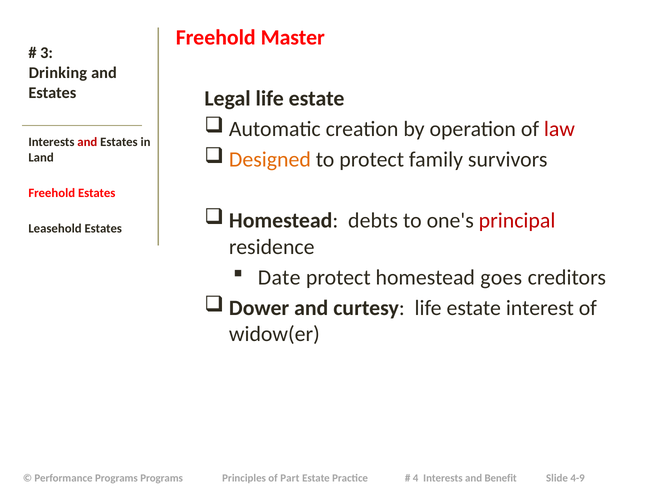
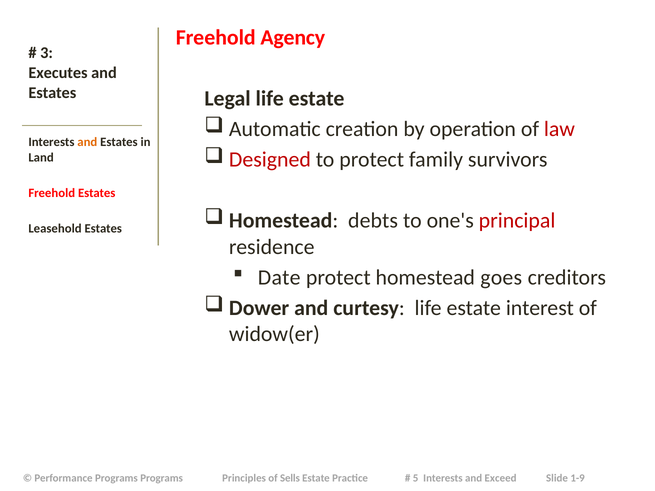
Master: Master -> Agency
Drinking: Drinking -> Executes
and at (87, 142) colour: red -> orange
Designed colour: orange -> red
Part: Part -> Sells
4: 4 -> 5
Benefit: Benefit -> Exceed
4-9: 4-9 -> 1-9
